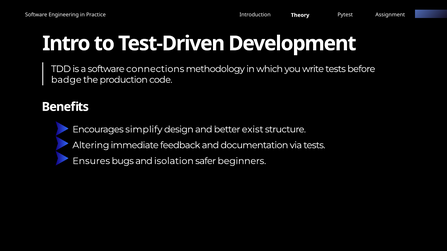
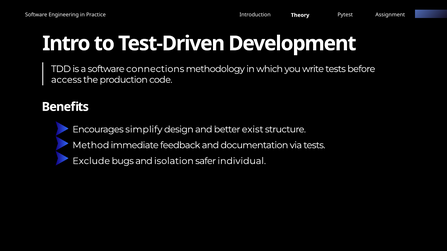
badge: badge -> access
Altering: Altering -> Method
Ensures: Ensures -> Exclude
beginners: beginners -> individual
